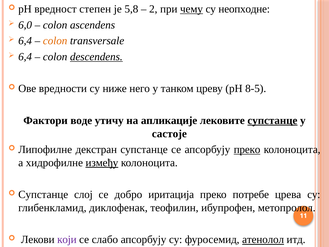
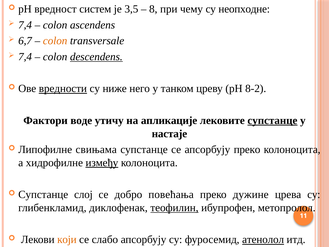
степен: степен -> систем
5,8: 5,8 -> 3,5
2: 2 -> 8
чему underline: present -> none
6,0 at (25, 25): 6,0 -> 7,4
6,4 at (25, 41): 6,4 -> 6,7
6,4 at (25, 57): 6,4 -> 7,4
вредности underline: none -> present
8-5: 8-5 -> 8-2
састоје: састоје -> настаје
декстран: декстран -> свињама
преко at (247, 149) underline: present -> none
иритација: иритација -> повећања
потребе: потребе -> дужине
теофилин underline: none -> present
који colour: purple -> orange
